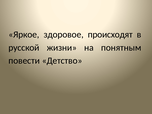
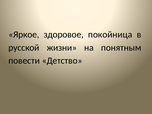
происходят: происходят -> покойница
